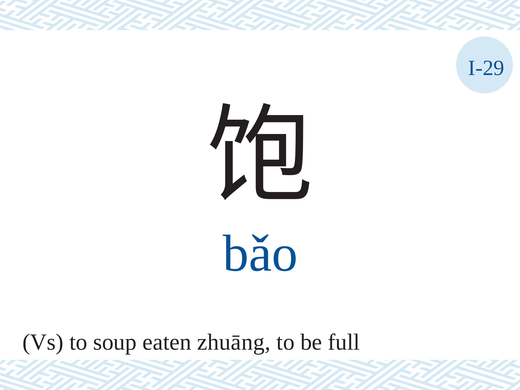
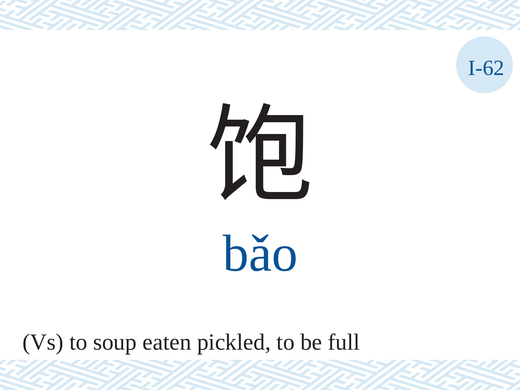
I-29: I-29 -> I-62
zhuāng: zhuāng -> pickled
